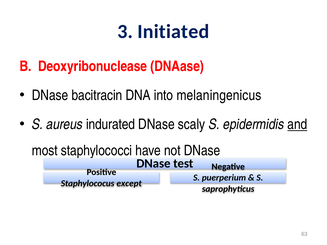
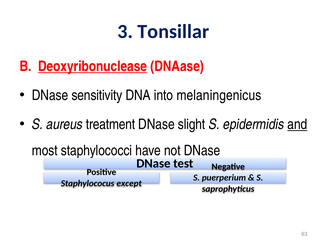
Initiated: Initiated -> Tonsillar
Deoxyribonuclease underline: none -> present
bacitracin: bacitracin -> sensitivity
indurated: indurated -> treatment
scaly: scaly -> slight
